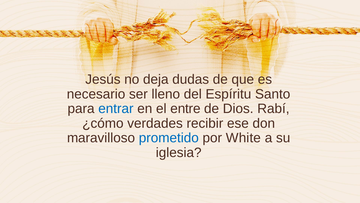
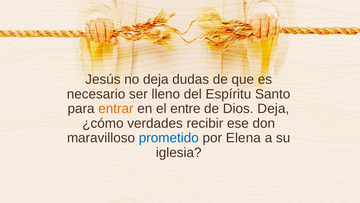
entrar colour: blue -> orange
Dios Rabí: Rabí -> Deja
White: White -> Elena
